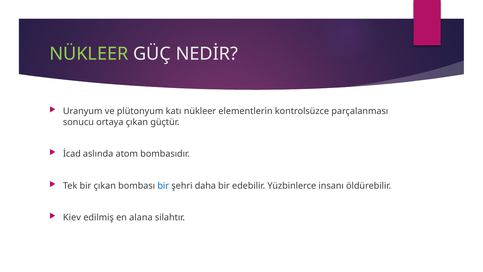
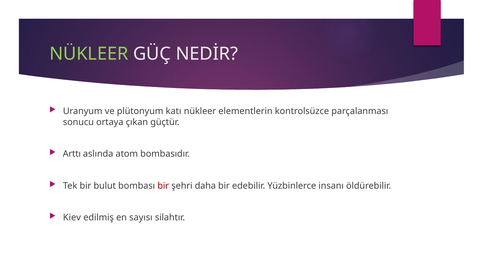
İcad: İcad -> Arttı
bir çıkan: çıkan -> bulut
bir at (163, 185) colour: blue -> red
alana: alana -> sayısı
